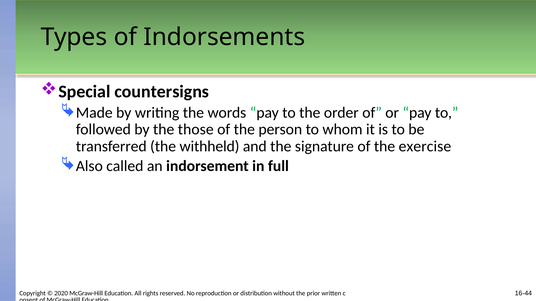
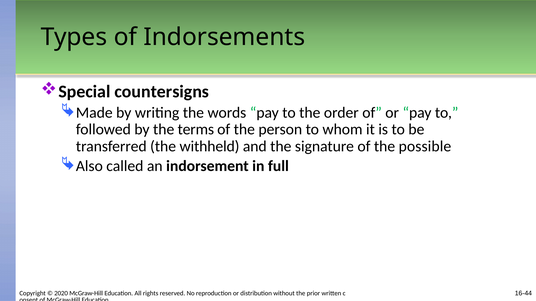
those: those -> terms
exercise: exercise -> possible
